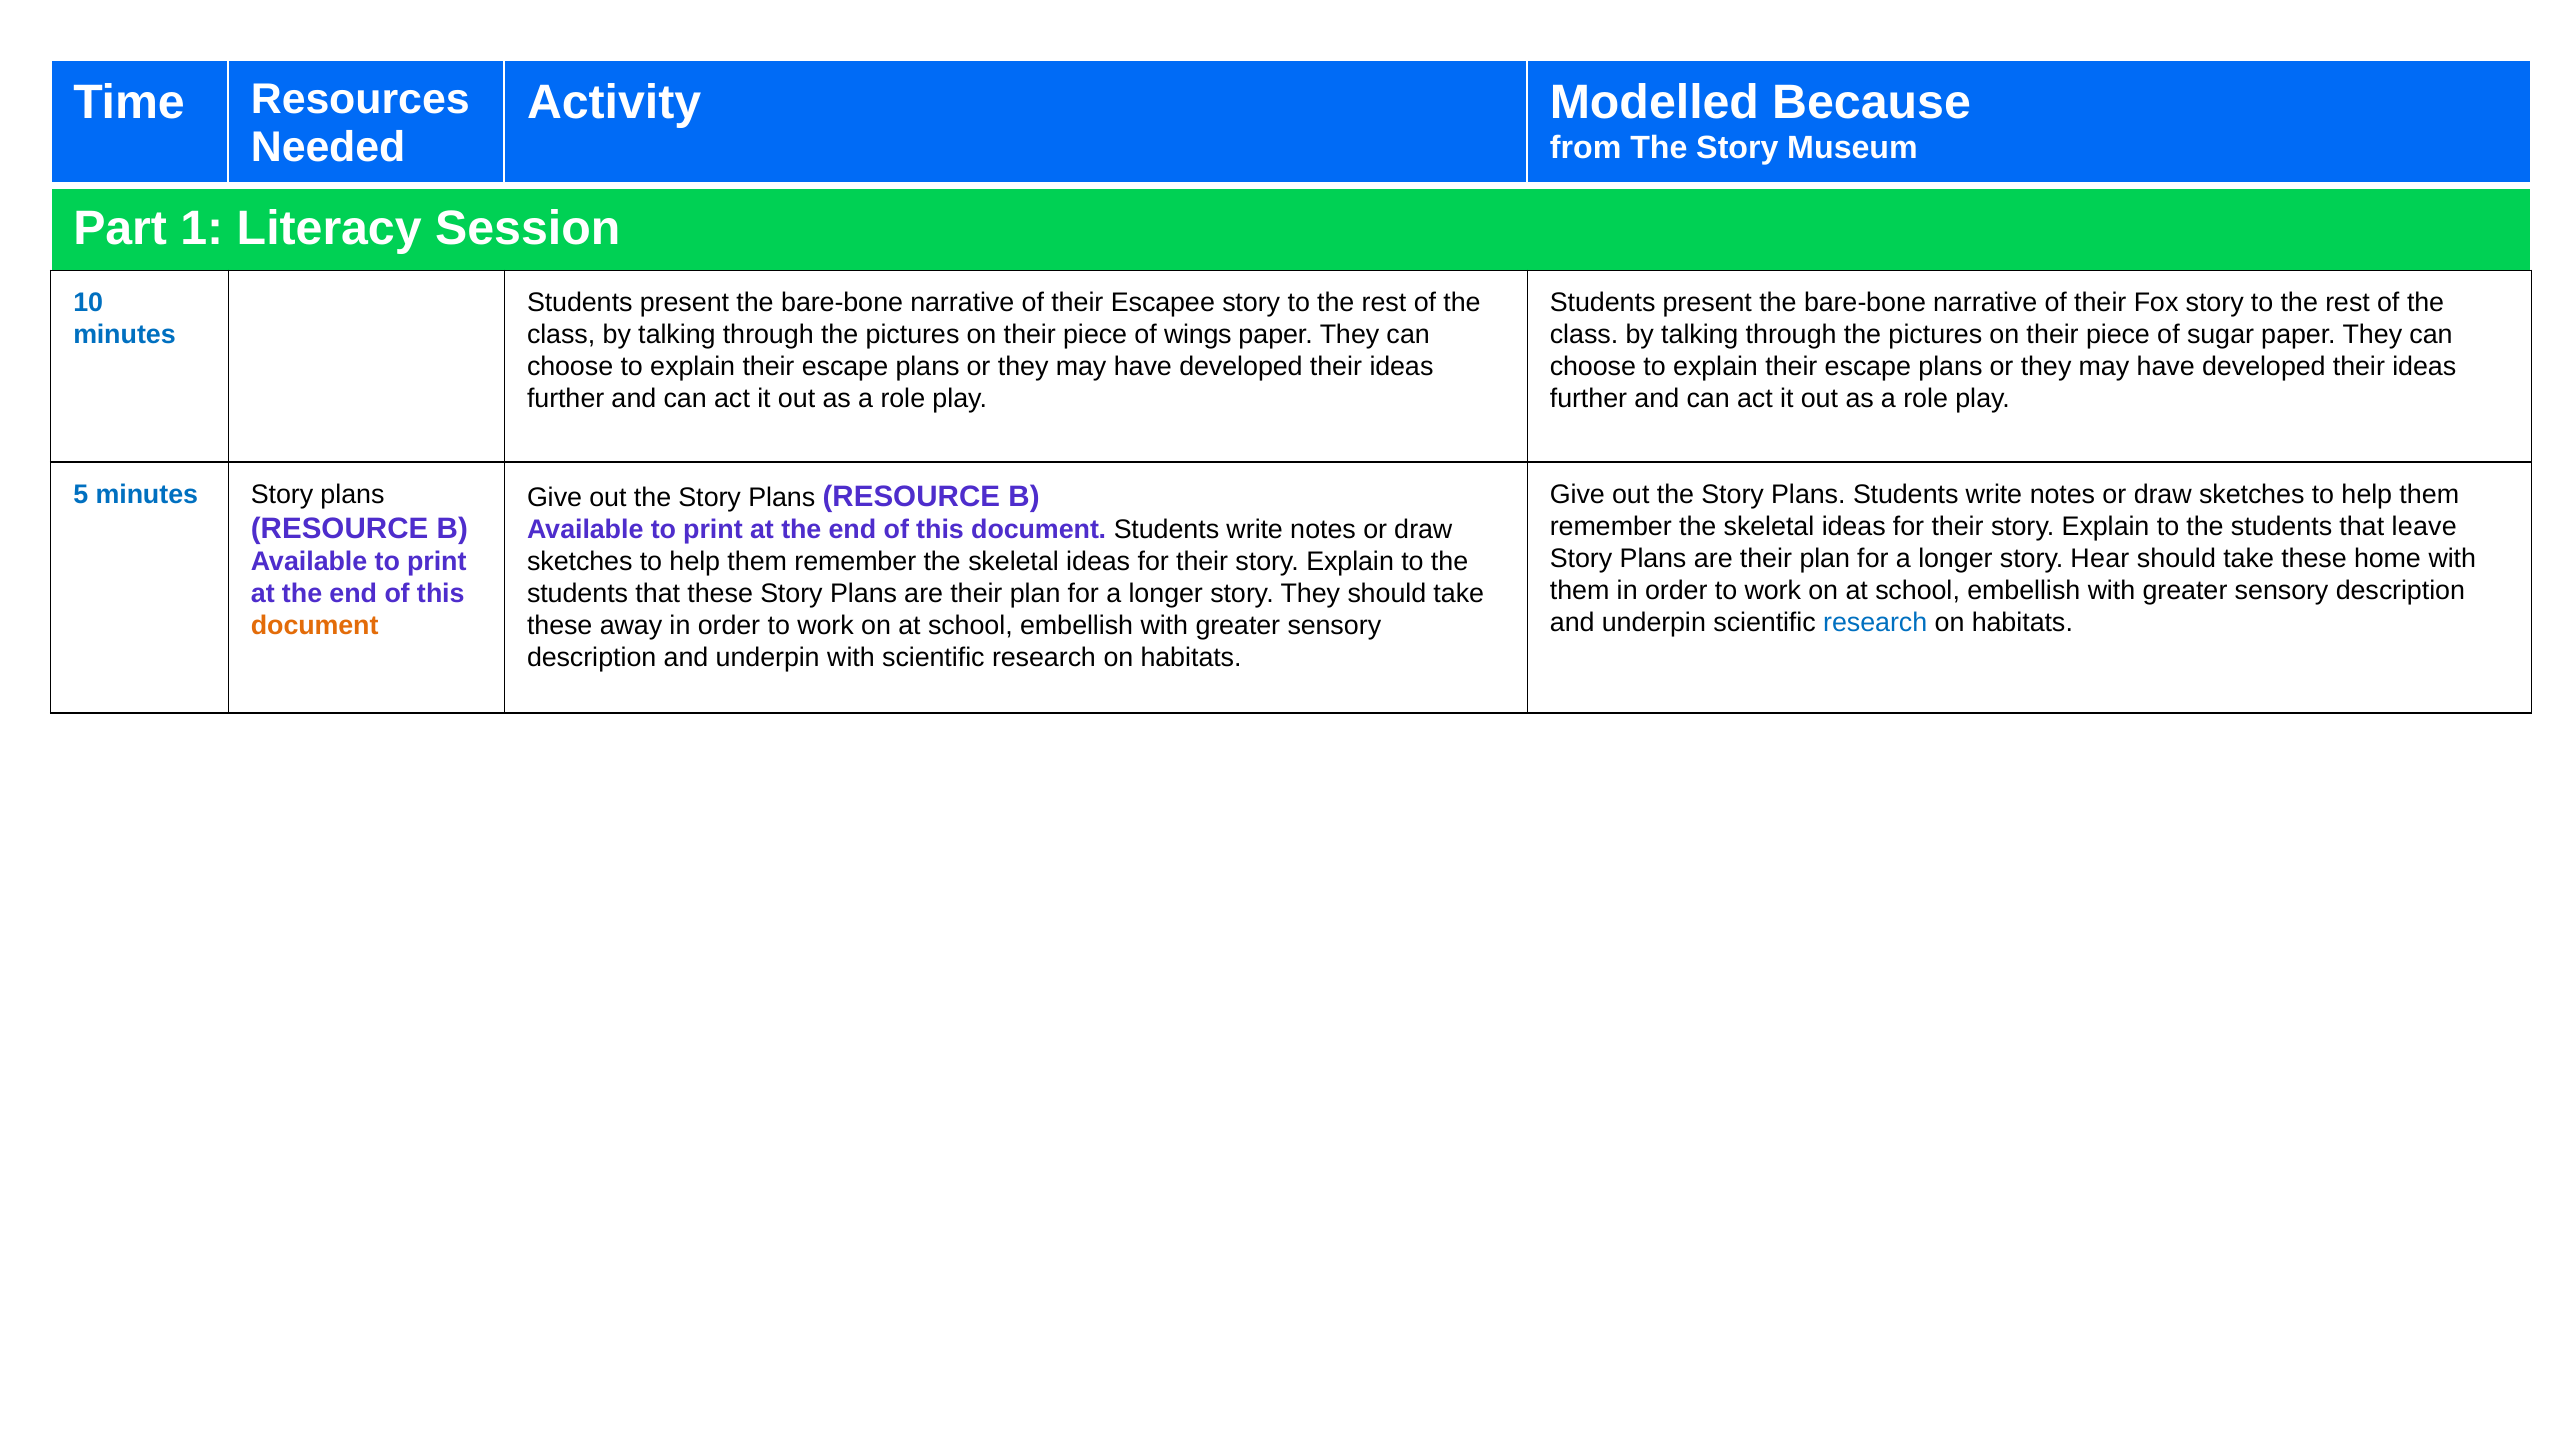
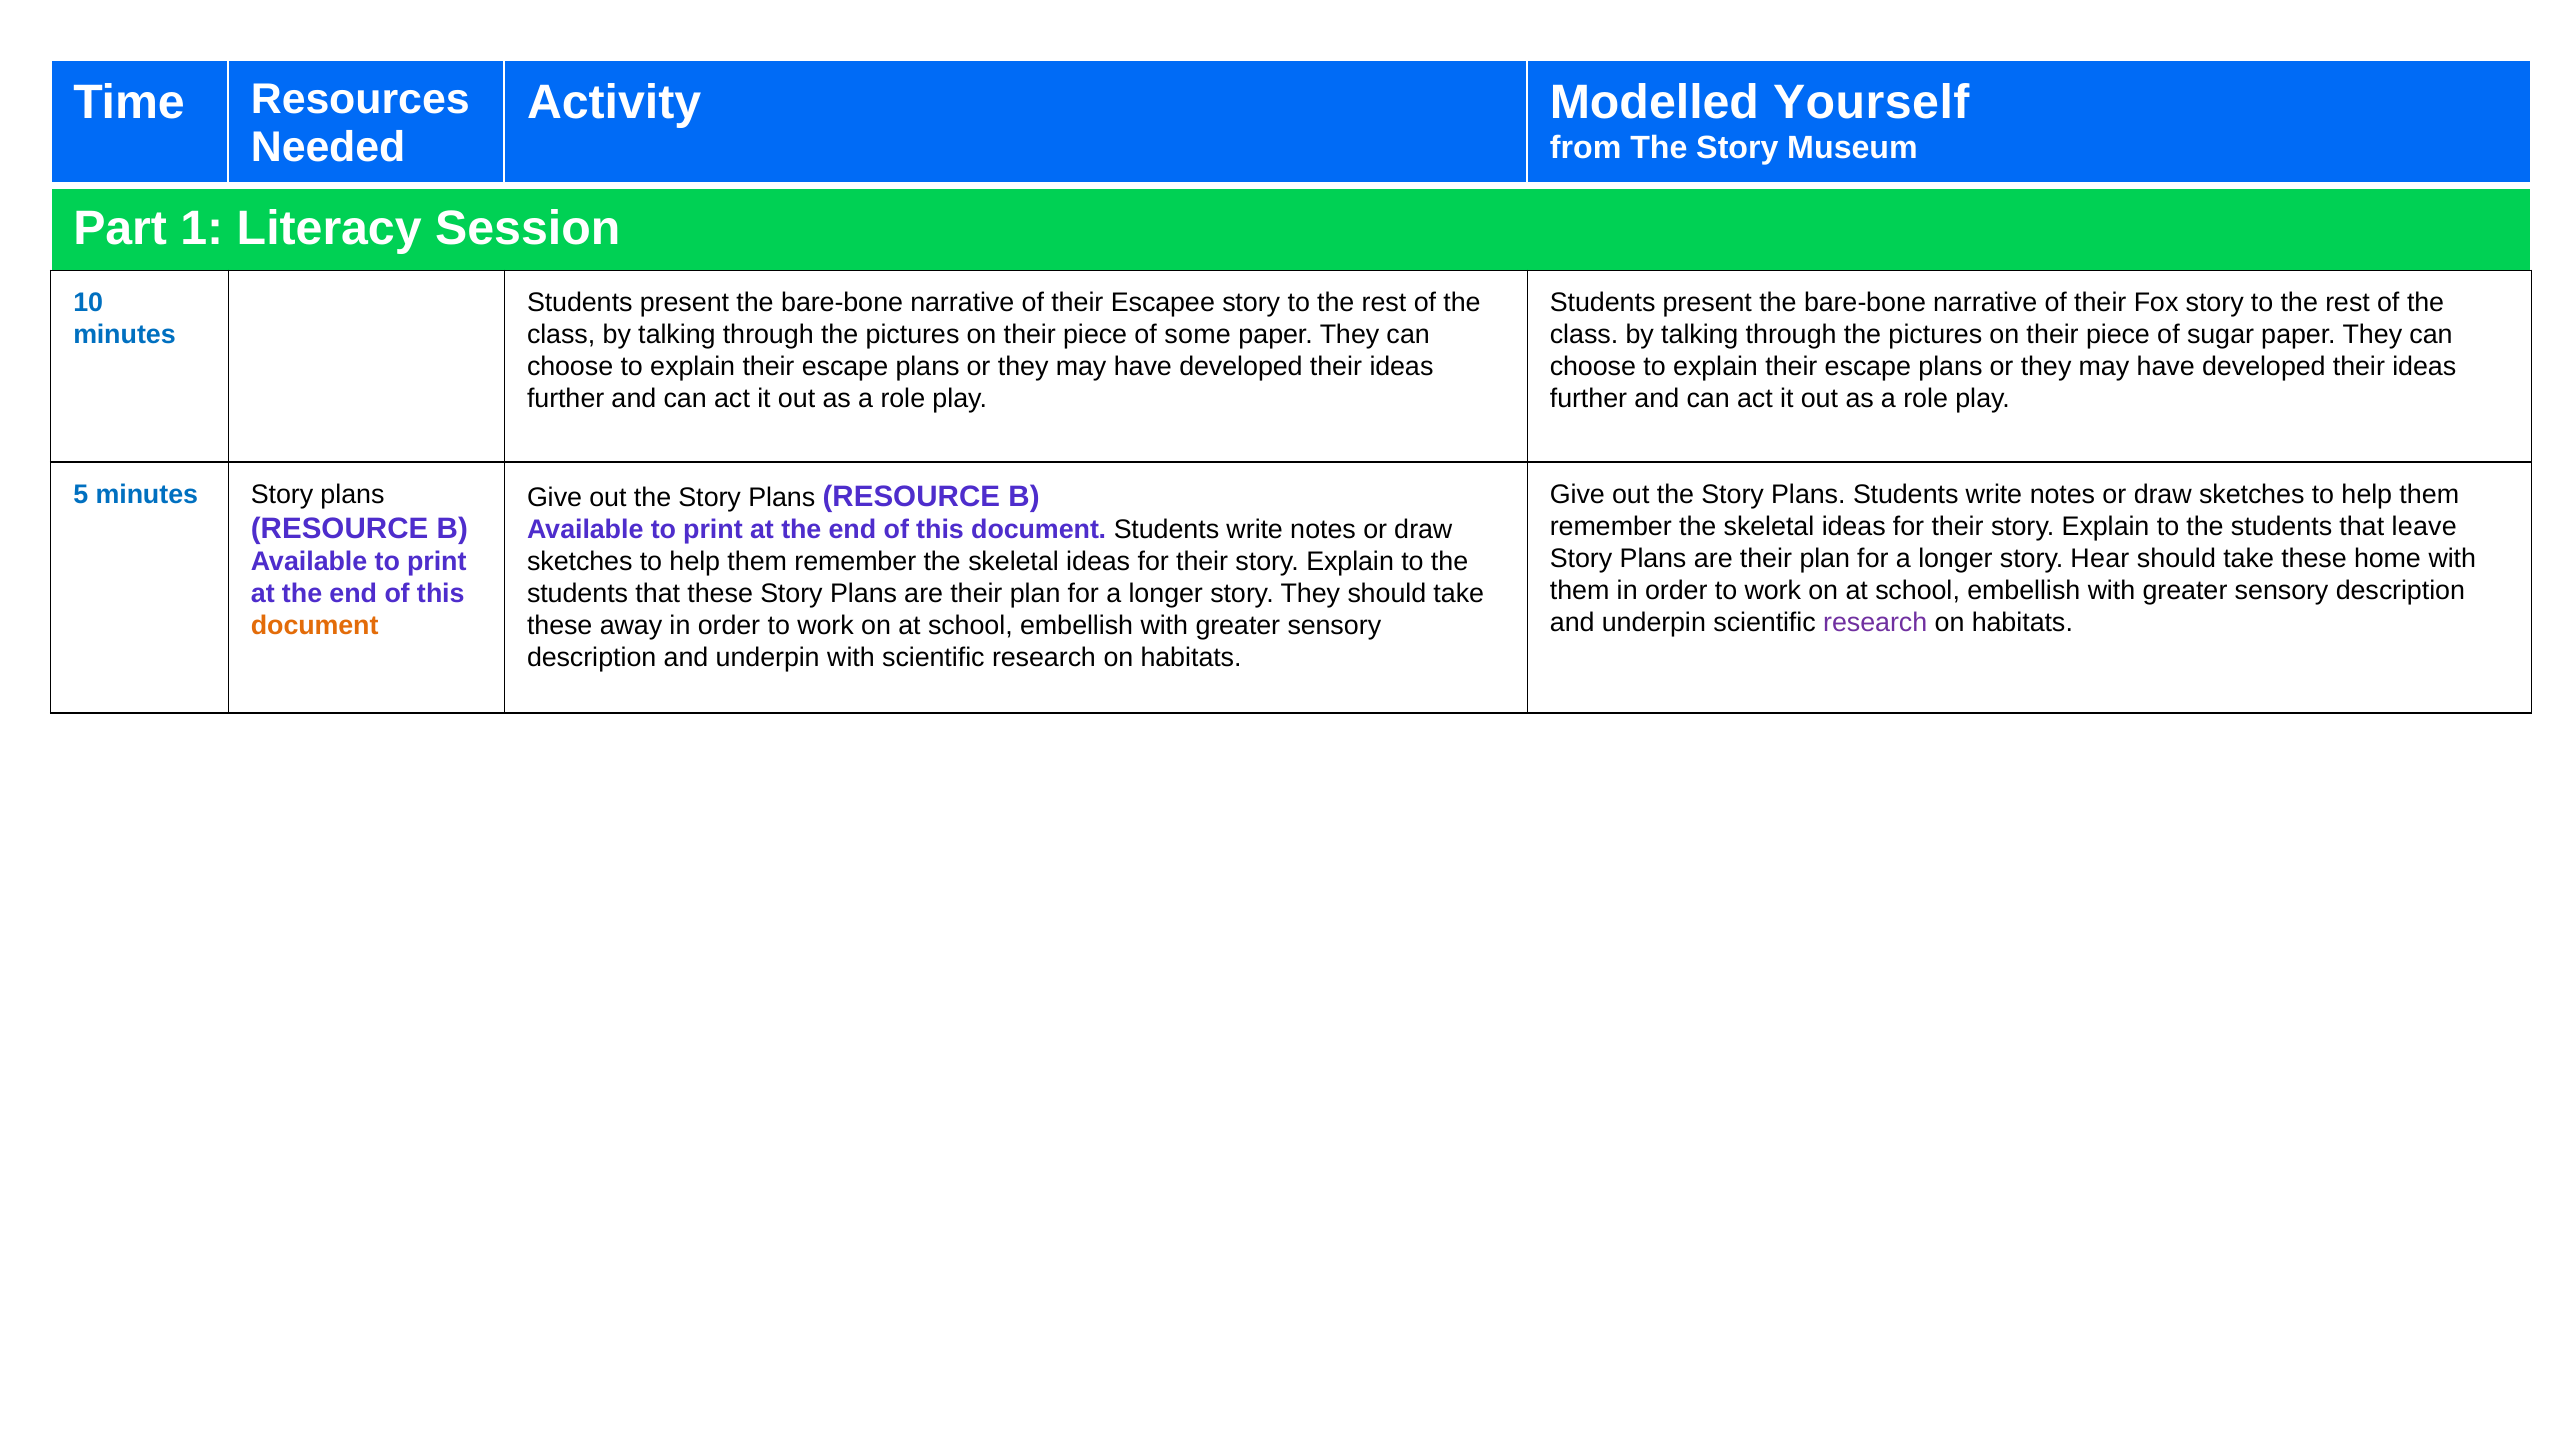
Because: Because -> Yourself
wings: wings -> some
research at (1875, 623) colour: blue -> purple
